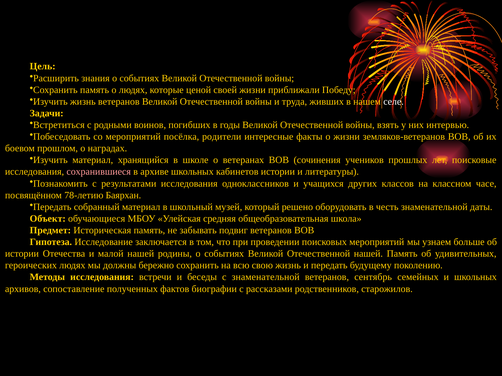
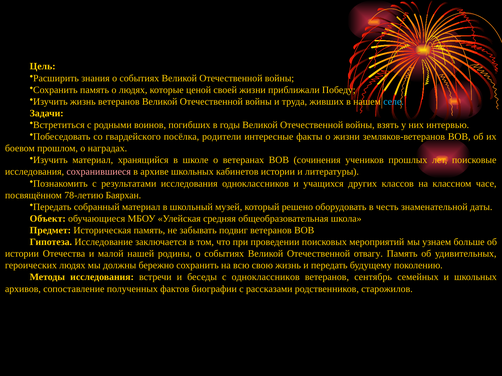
селе colour: white -> light blue
со мероприятий: мероприятий -> гвардейского
Отечественной нашей: нашей -> отвагу
с знаменательной: знаменательной -> одноклассников
